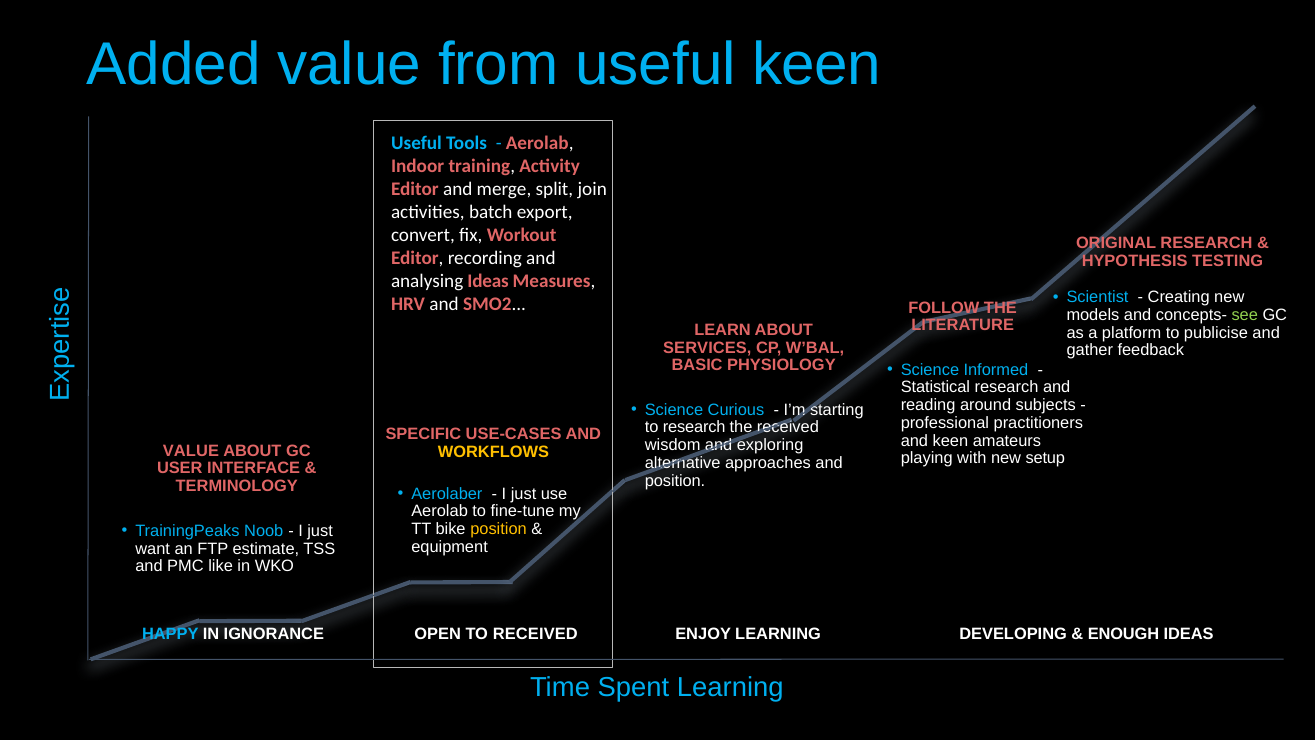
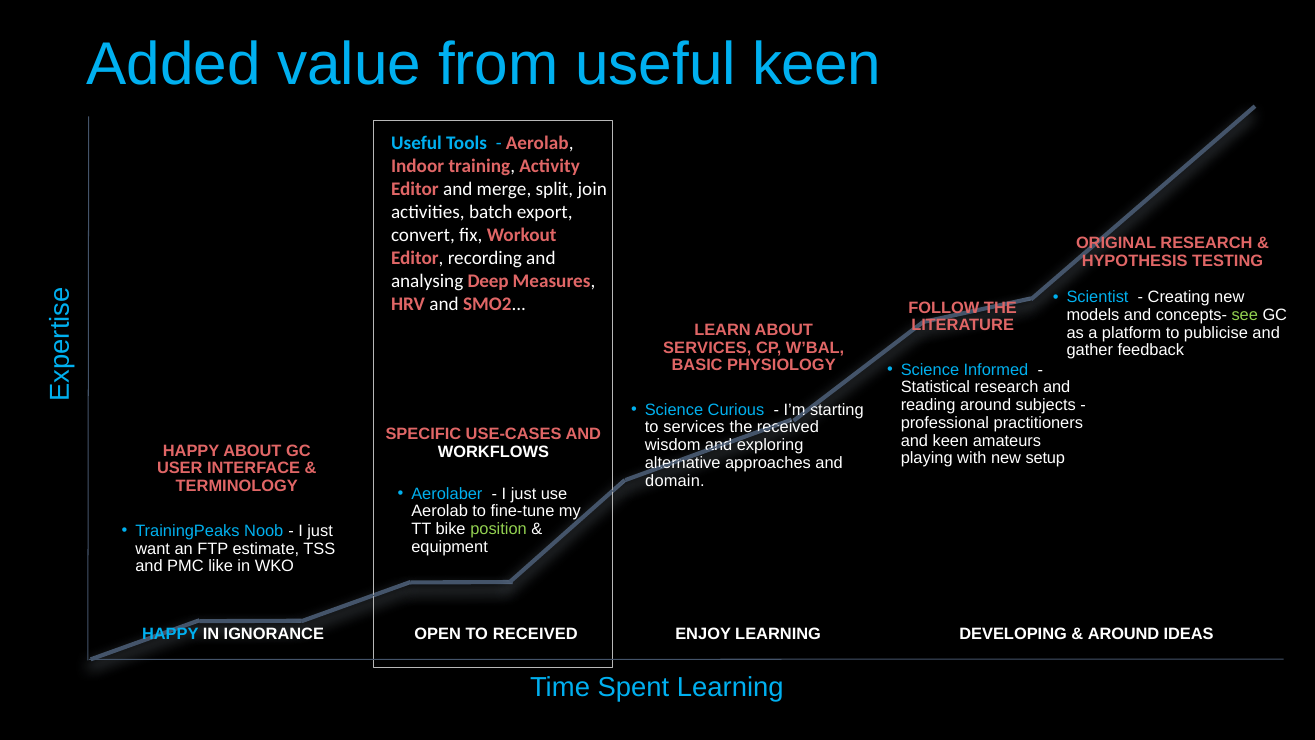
analysing Ideas: Ideas -> Deep
to research: research -> services
VALUE at (191, 451): VALUE -> HAPPY
WORKFLOWS colour: yellow -> white
position at (675, 480): position -> domain
position at (499, 529) colour: yellow -> light green
ENOUGH at (1124, 634): ENOUGH -> AROUND
